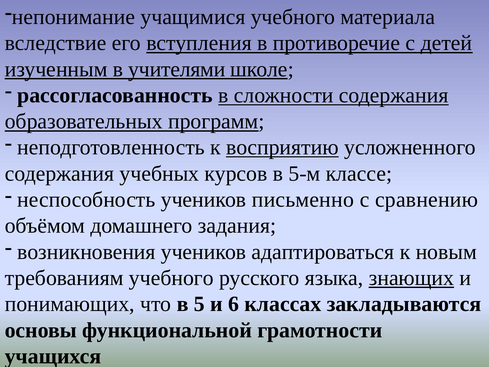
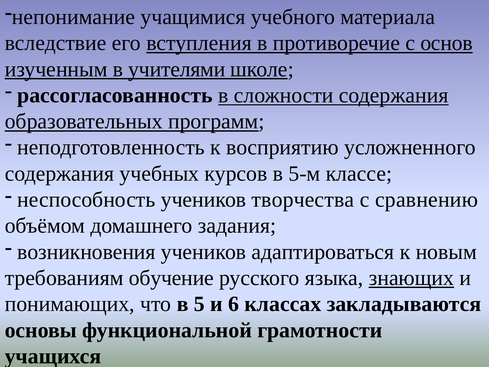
детей: детей -> основ
восприятию underline: present -> none
письменно: письменно -> творчества
требованиям учебного: учебного -> обучение
